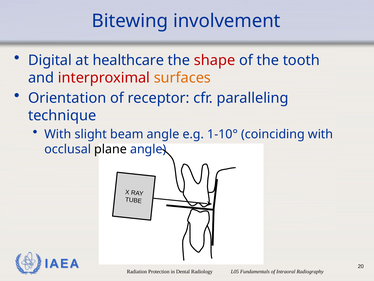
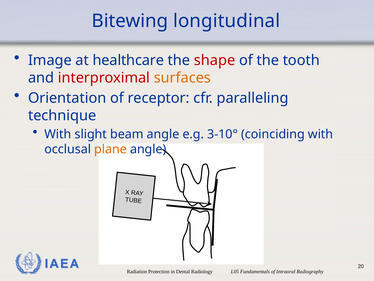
involvement: involvement -> longitudinal
Digital: Digital -> Image
1-10°: 1-10° -> 3-10°
plane colour: black -> orange
